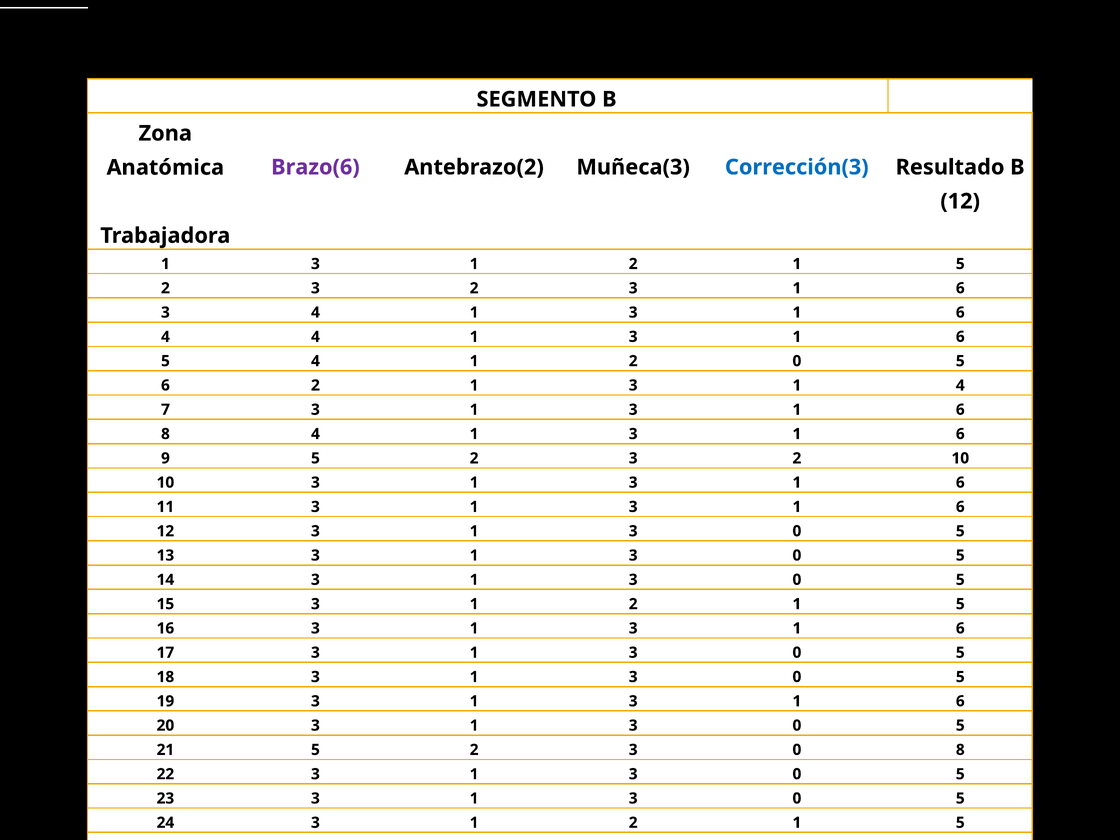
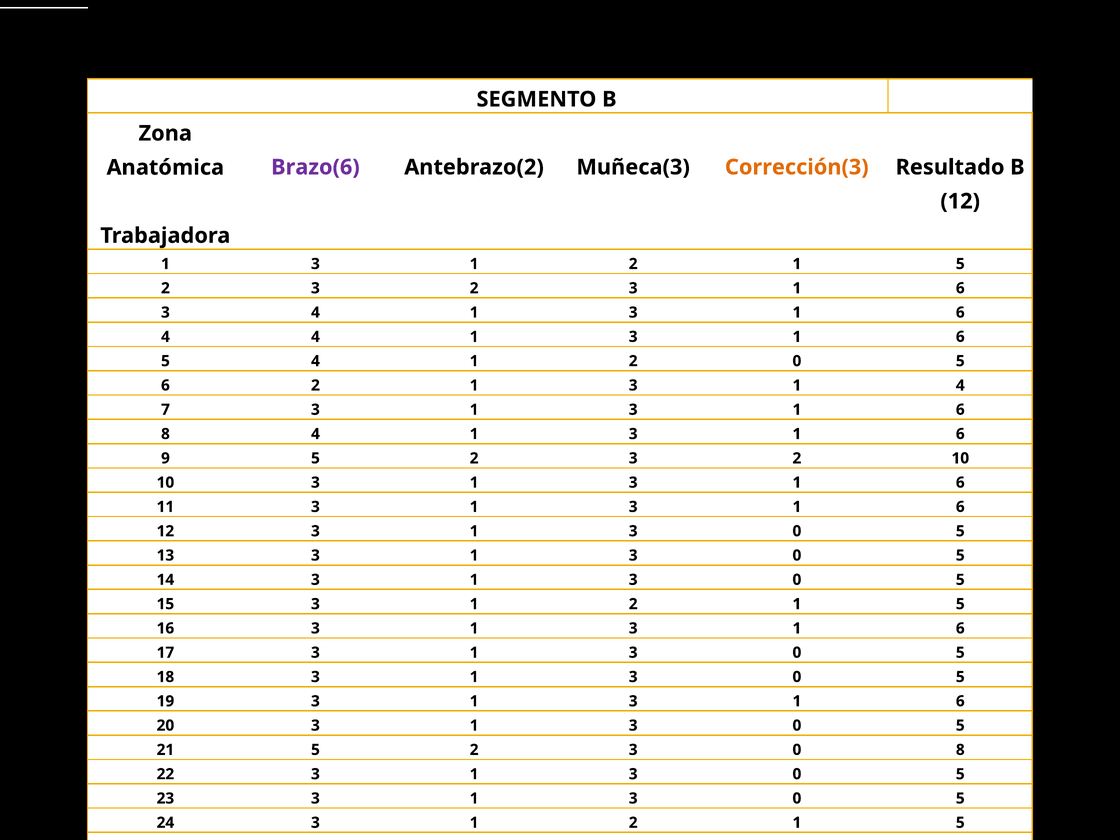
Corrección(3 colour: blue -> orange
